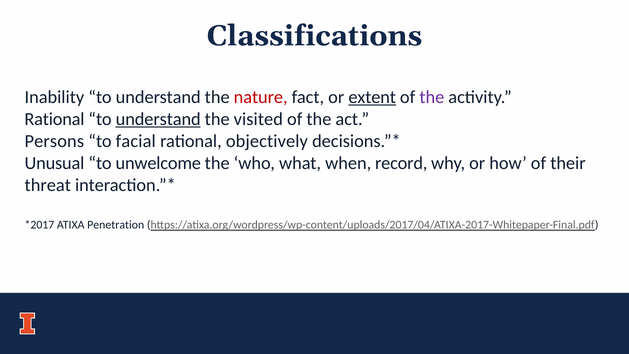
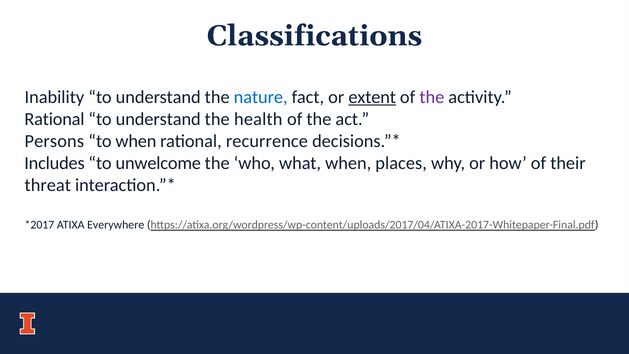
nature colour: red -> blue
understand at (158, 119) underline: present -> none
visited: visited -> health
to facial: facial -> when
objectively: objectively -> recurrence
Unusual: Unusual -> Includes
record: record -> places
Penetration: Penetration -> Everywhere
